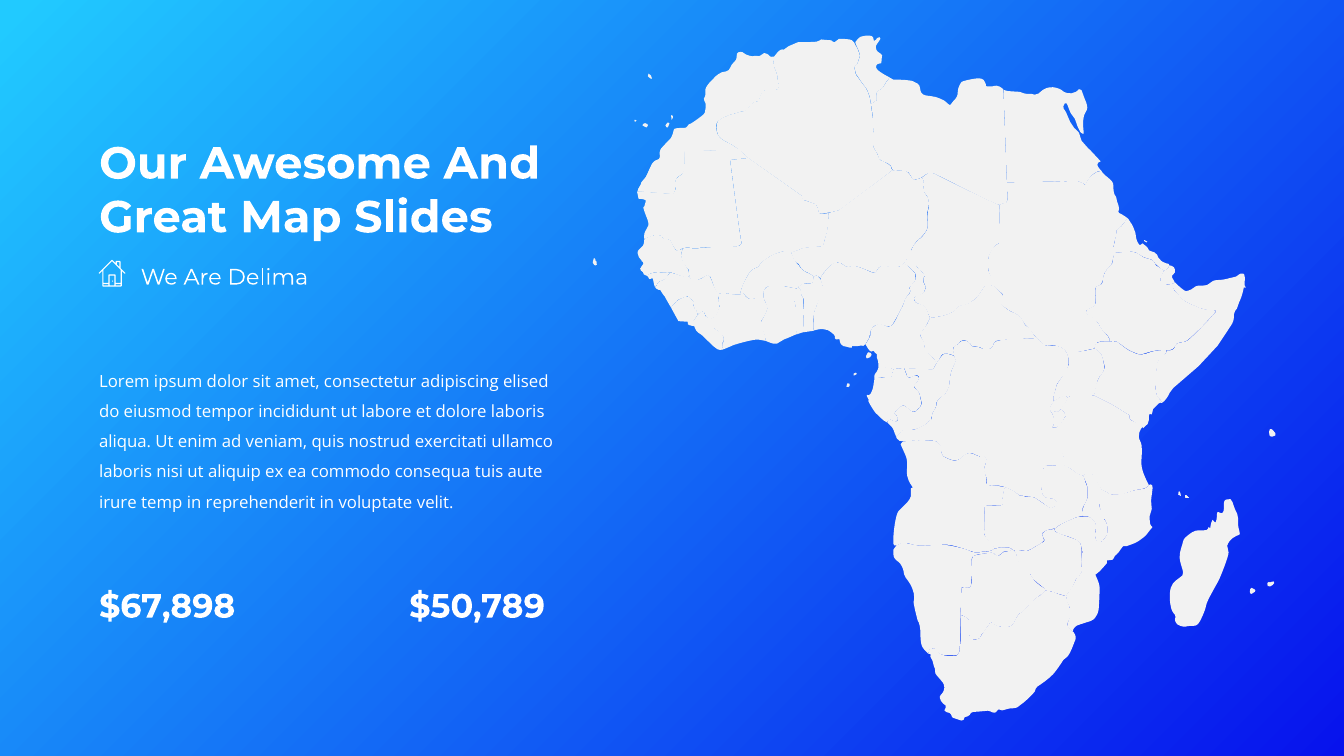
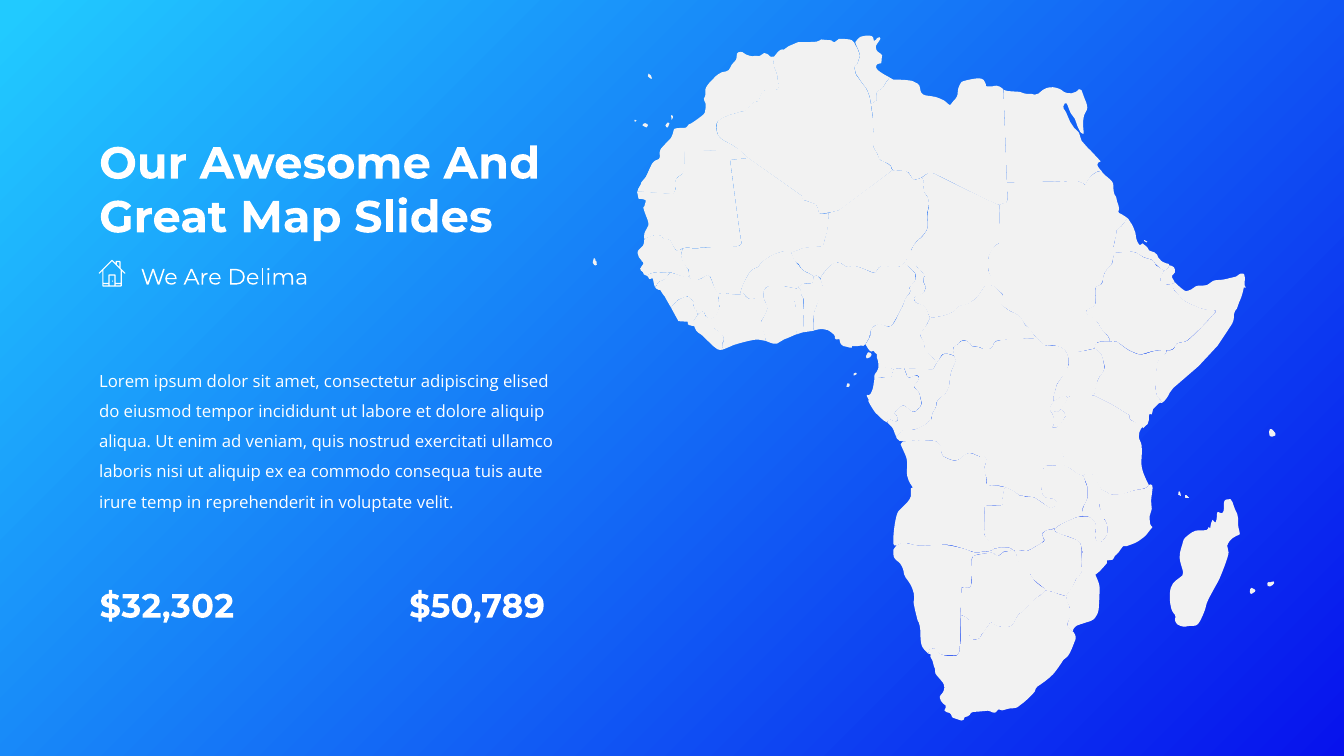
dolore laboris: laboris -> aliquip
$67,898: $67,898 -> $32,302
